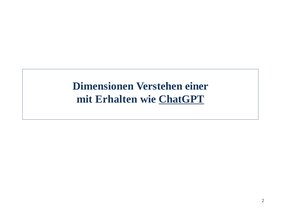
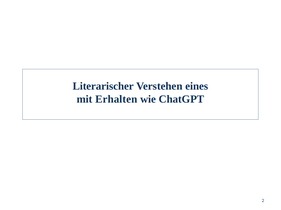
Dimensionen: Dimensionen -> Literarischer
einer: einer -> eines
ChatGPT underline: present -> none
